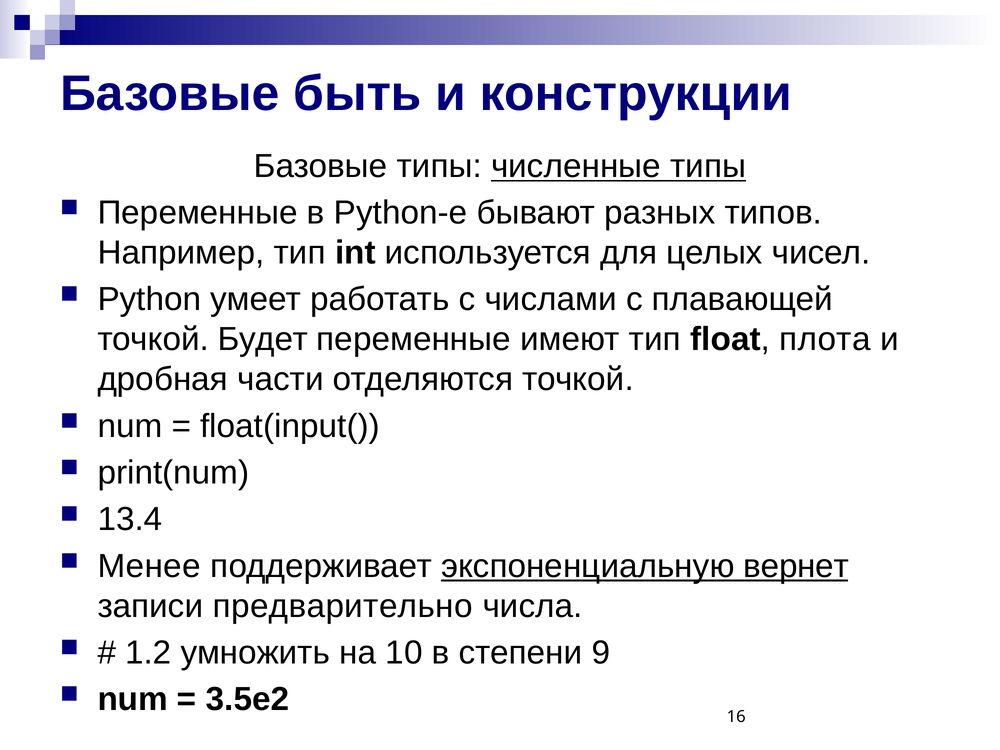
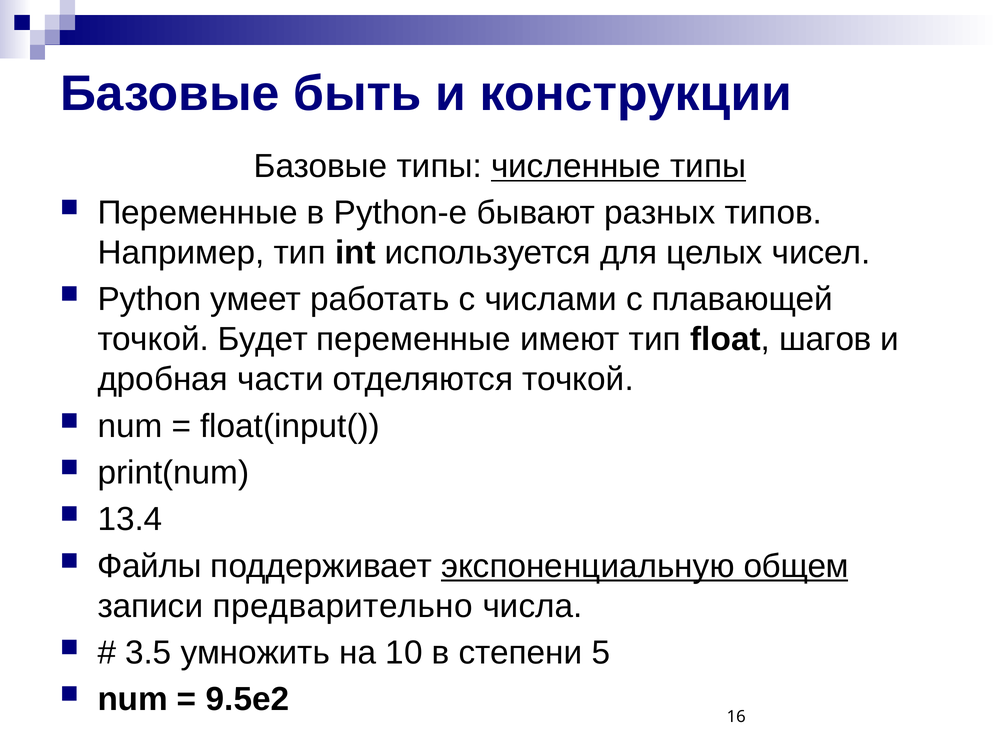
плота: плота -> шагов
Менее: Менее -> Файлы
вернет: вернет -> общем
1.2: 1.2 -> 3.5
9: 9 -> 5
3.5e2: 3.5e2 -> 9.5e2
